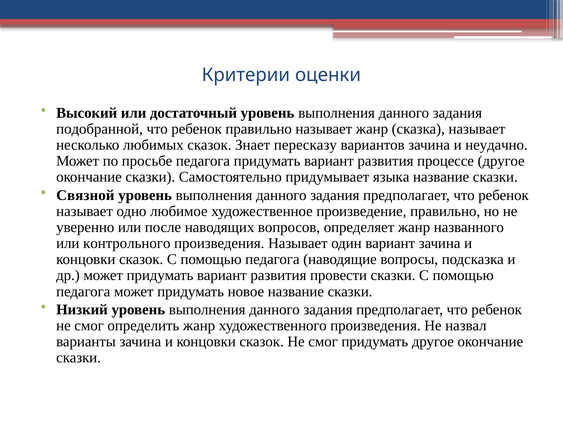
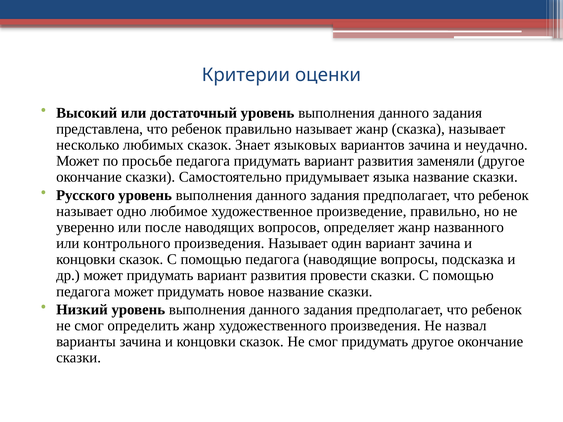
подобранной: подобранной -> представлена
пересказу: пересказу -> языковых
процессе: процессе -> заменяли
Связной: Связной -> Русского
